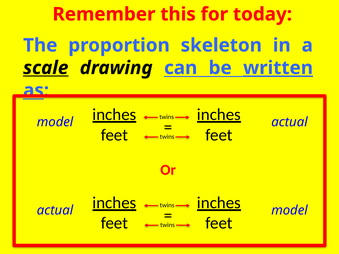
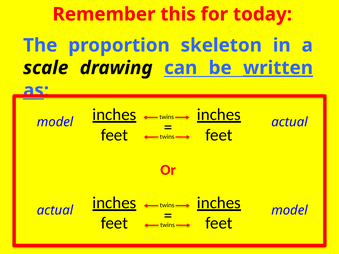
scale underline: present -> none
